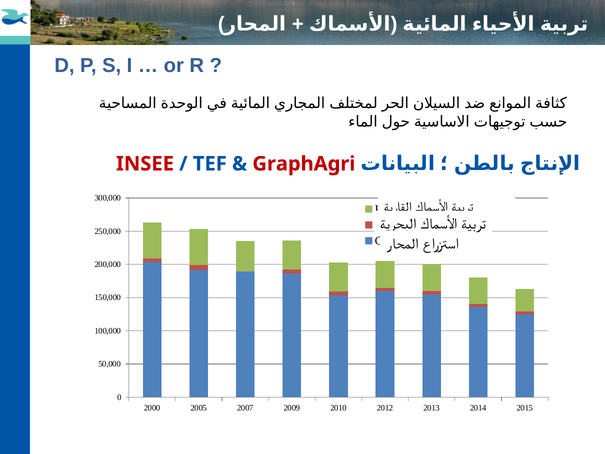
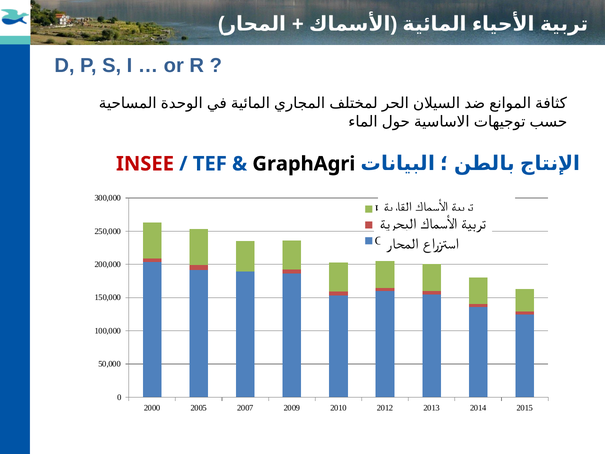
GraphAgri colour: red -> black
